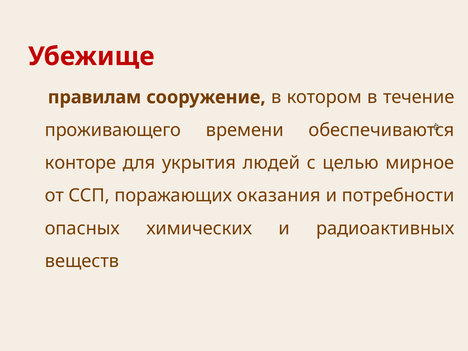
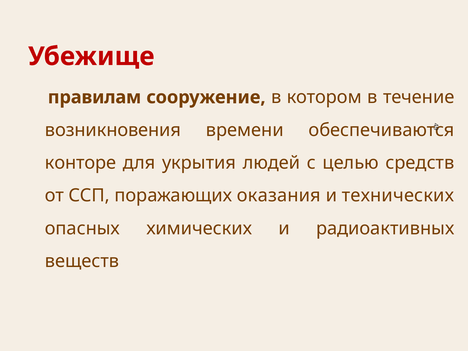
проживающего: проживающего -> возникновения
мирное: мирное -> средств
потребности: потребности -> технических
